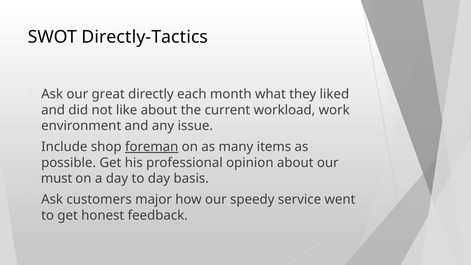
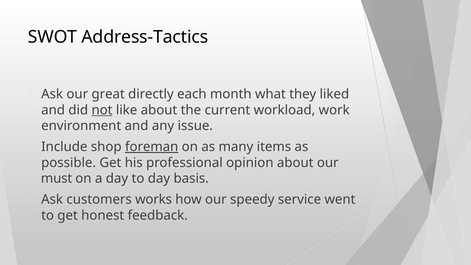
Directly-Tactics: Directly-Tactics -> Address-Tactics
not underline: none -> present
major: major -> works
